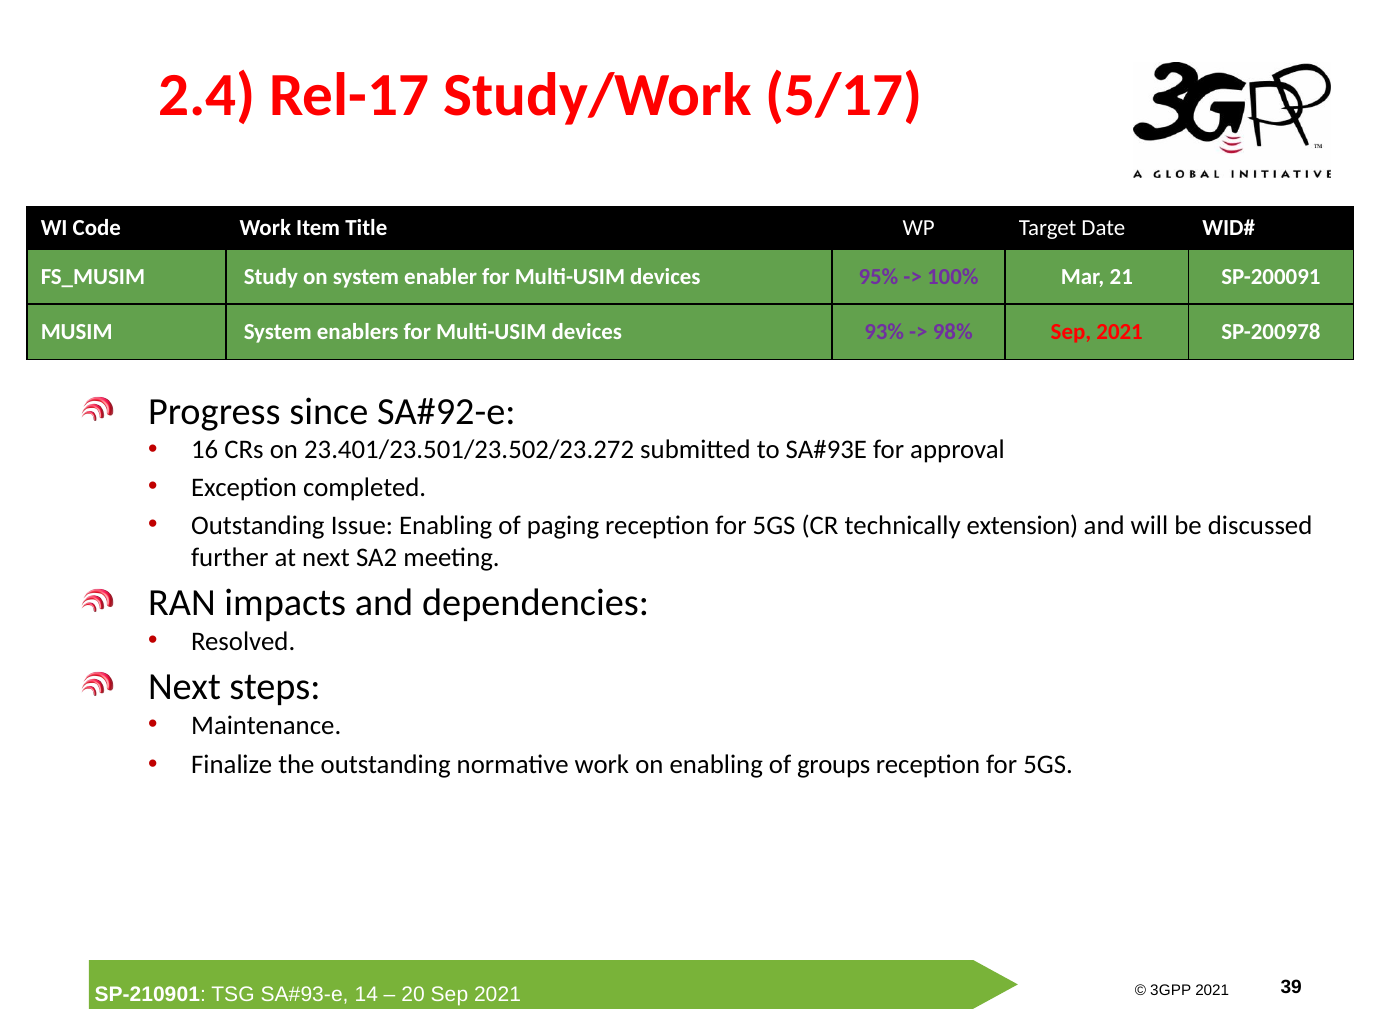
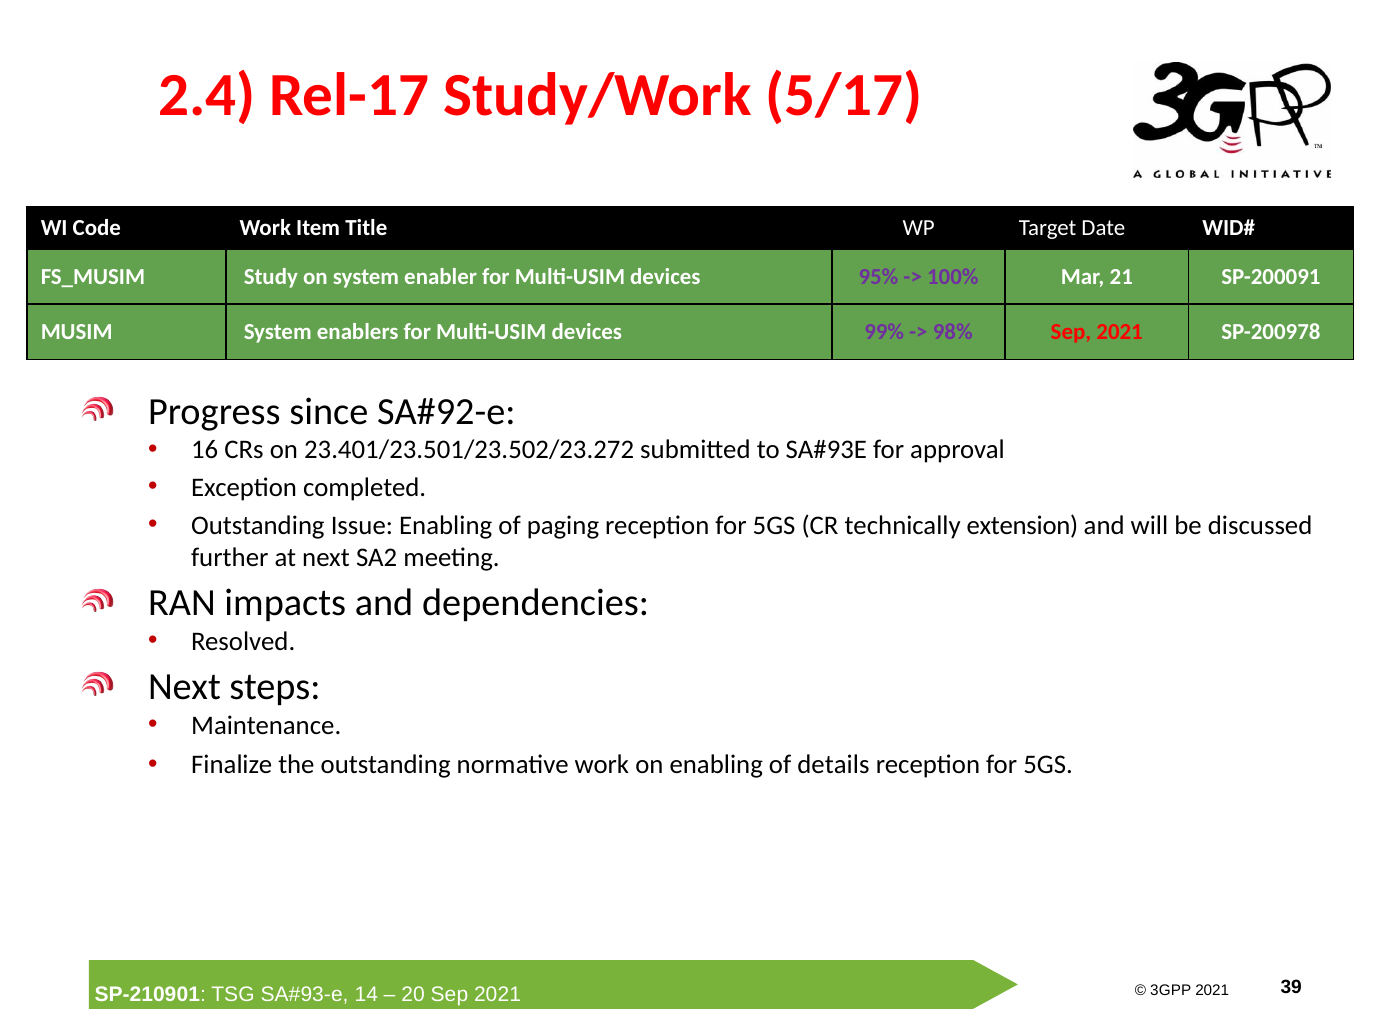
93%: 93% -> 99%
groups: groups -> details
